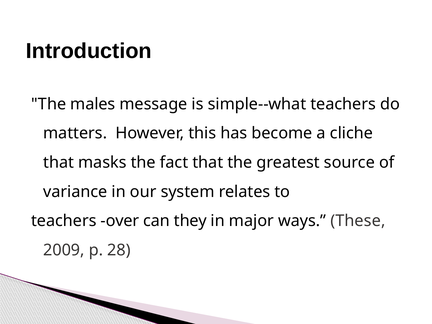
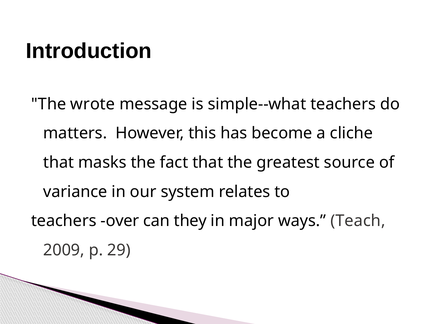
males: males -> wrote
These: These -> Teach
28: 28 -> 29
